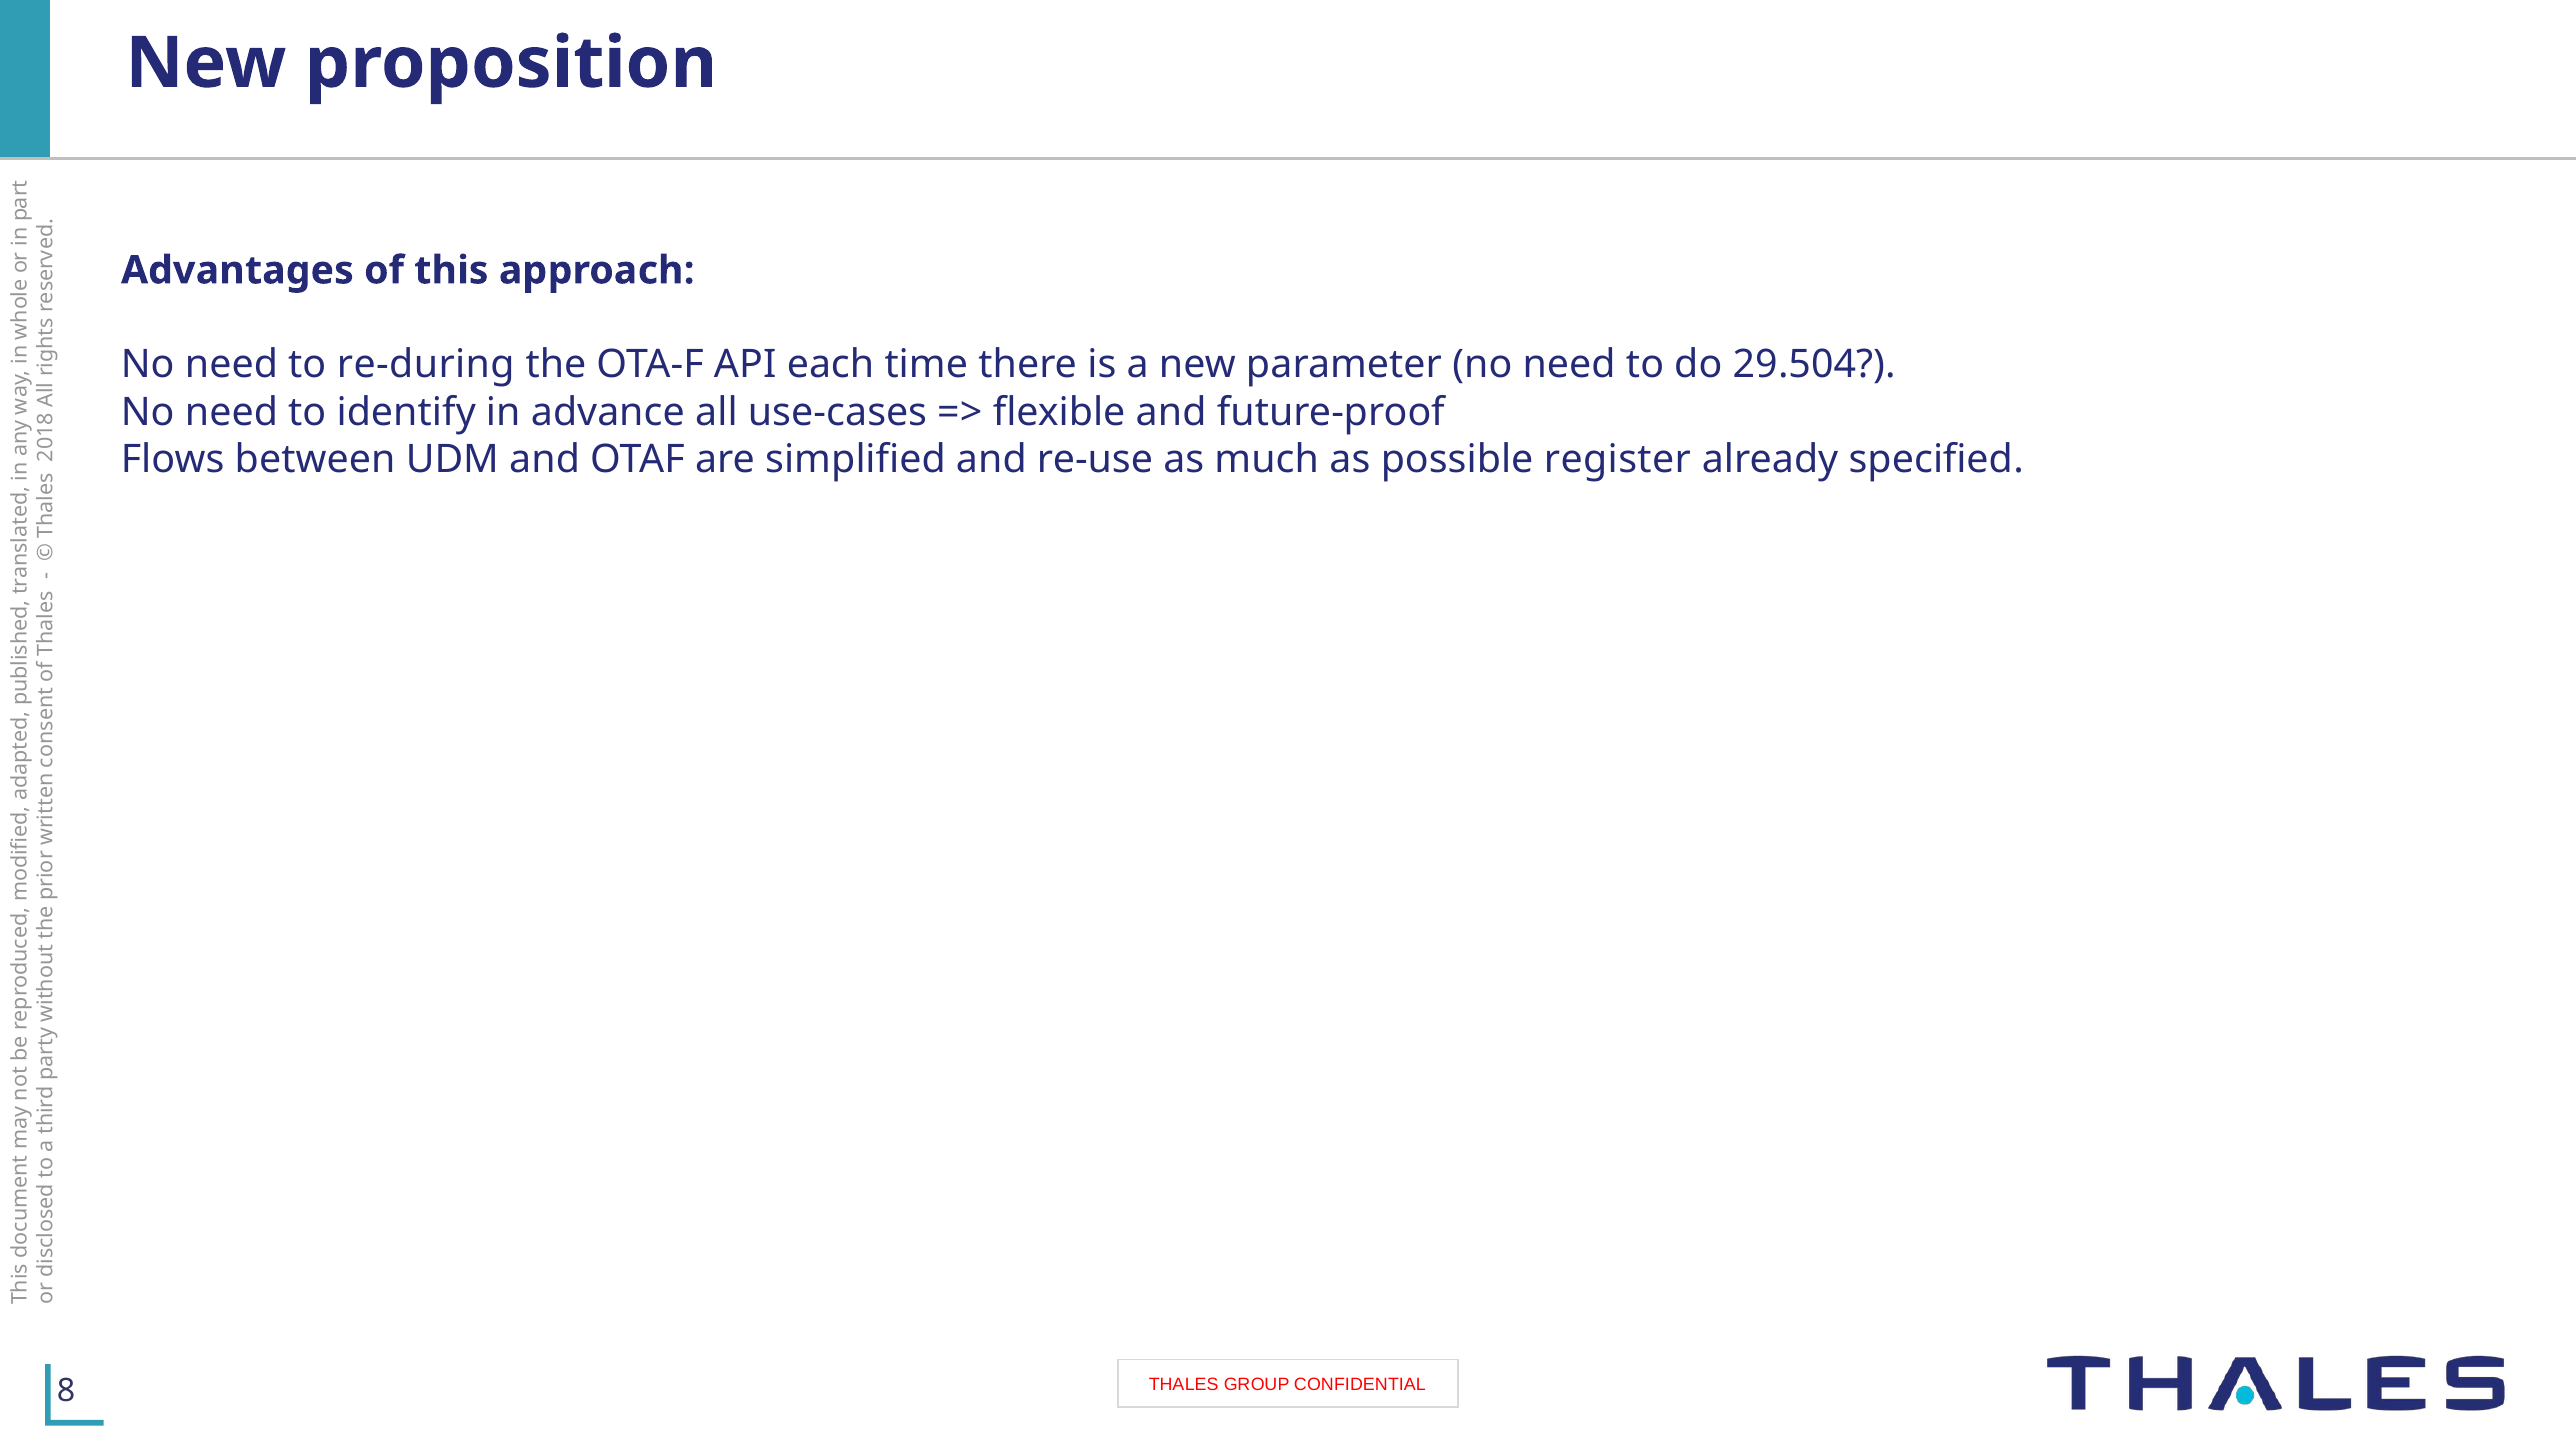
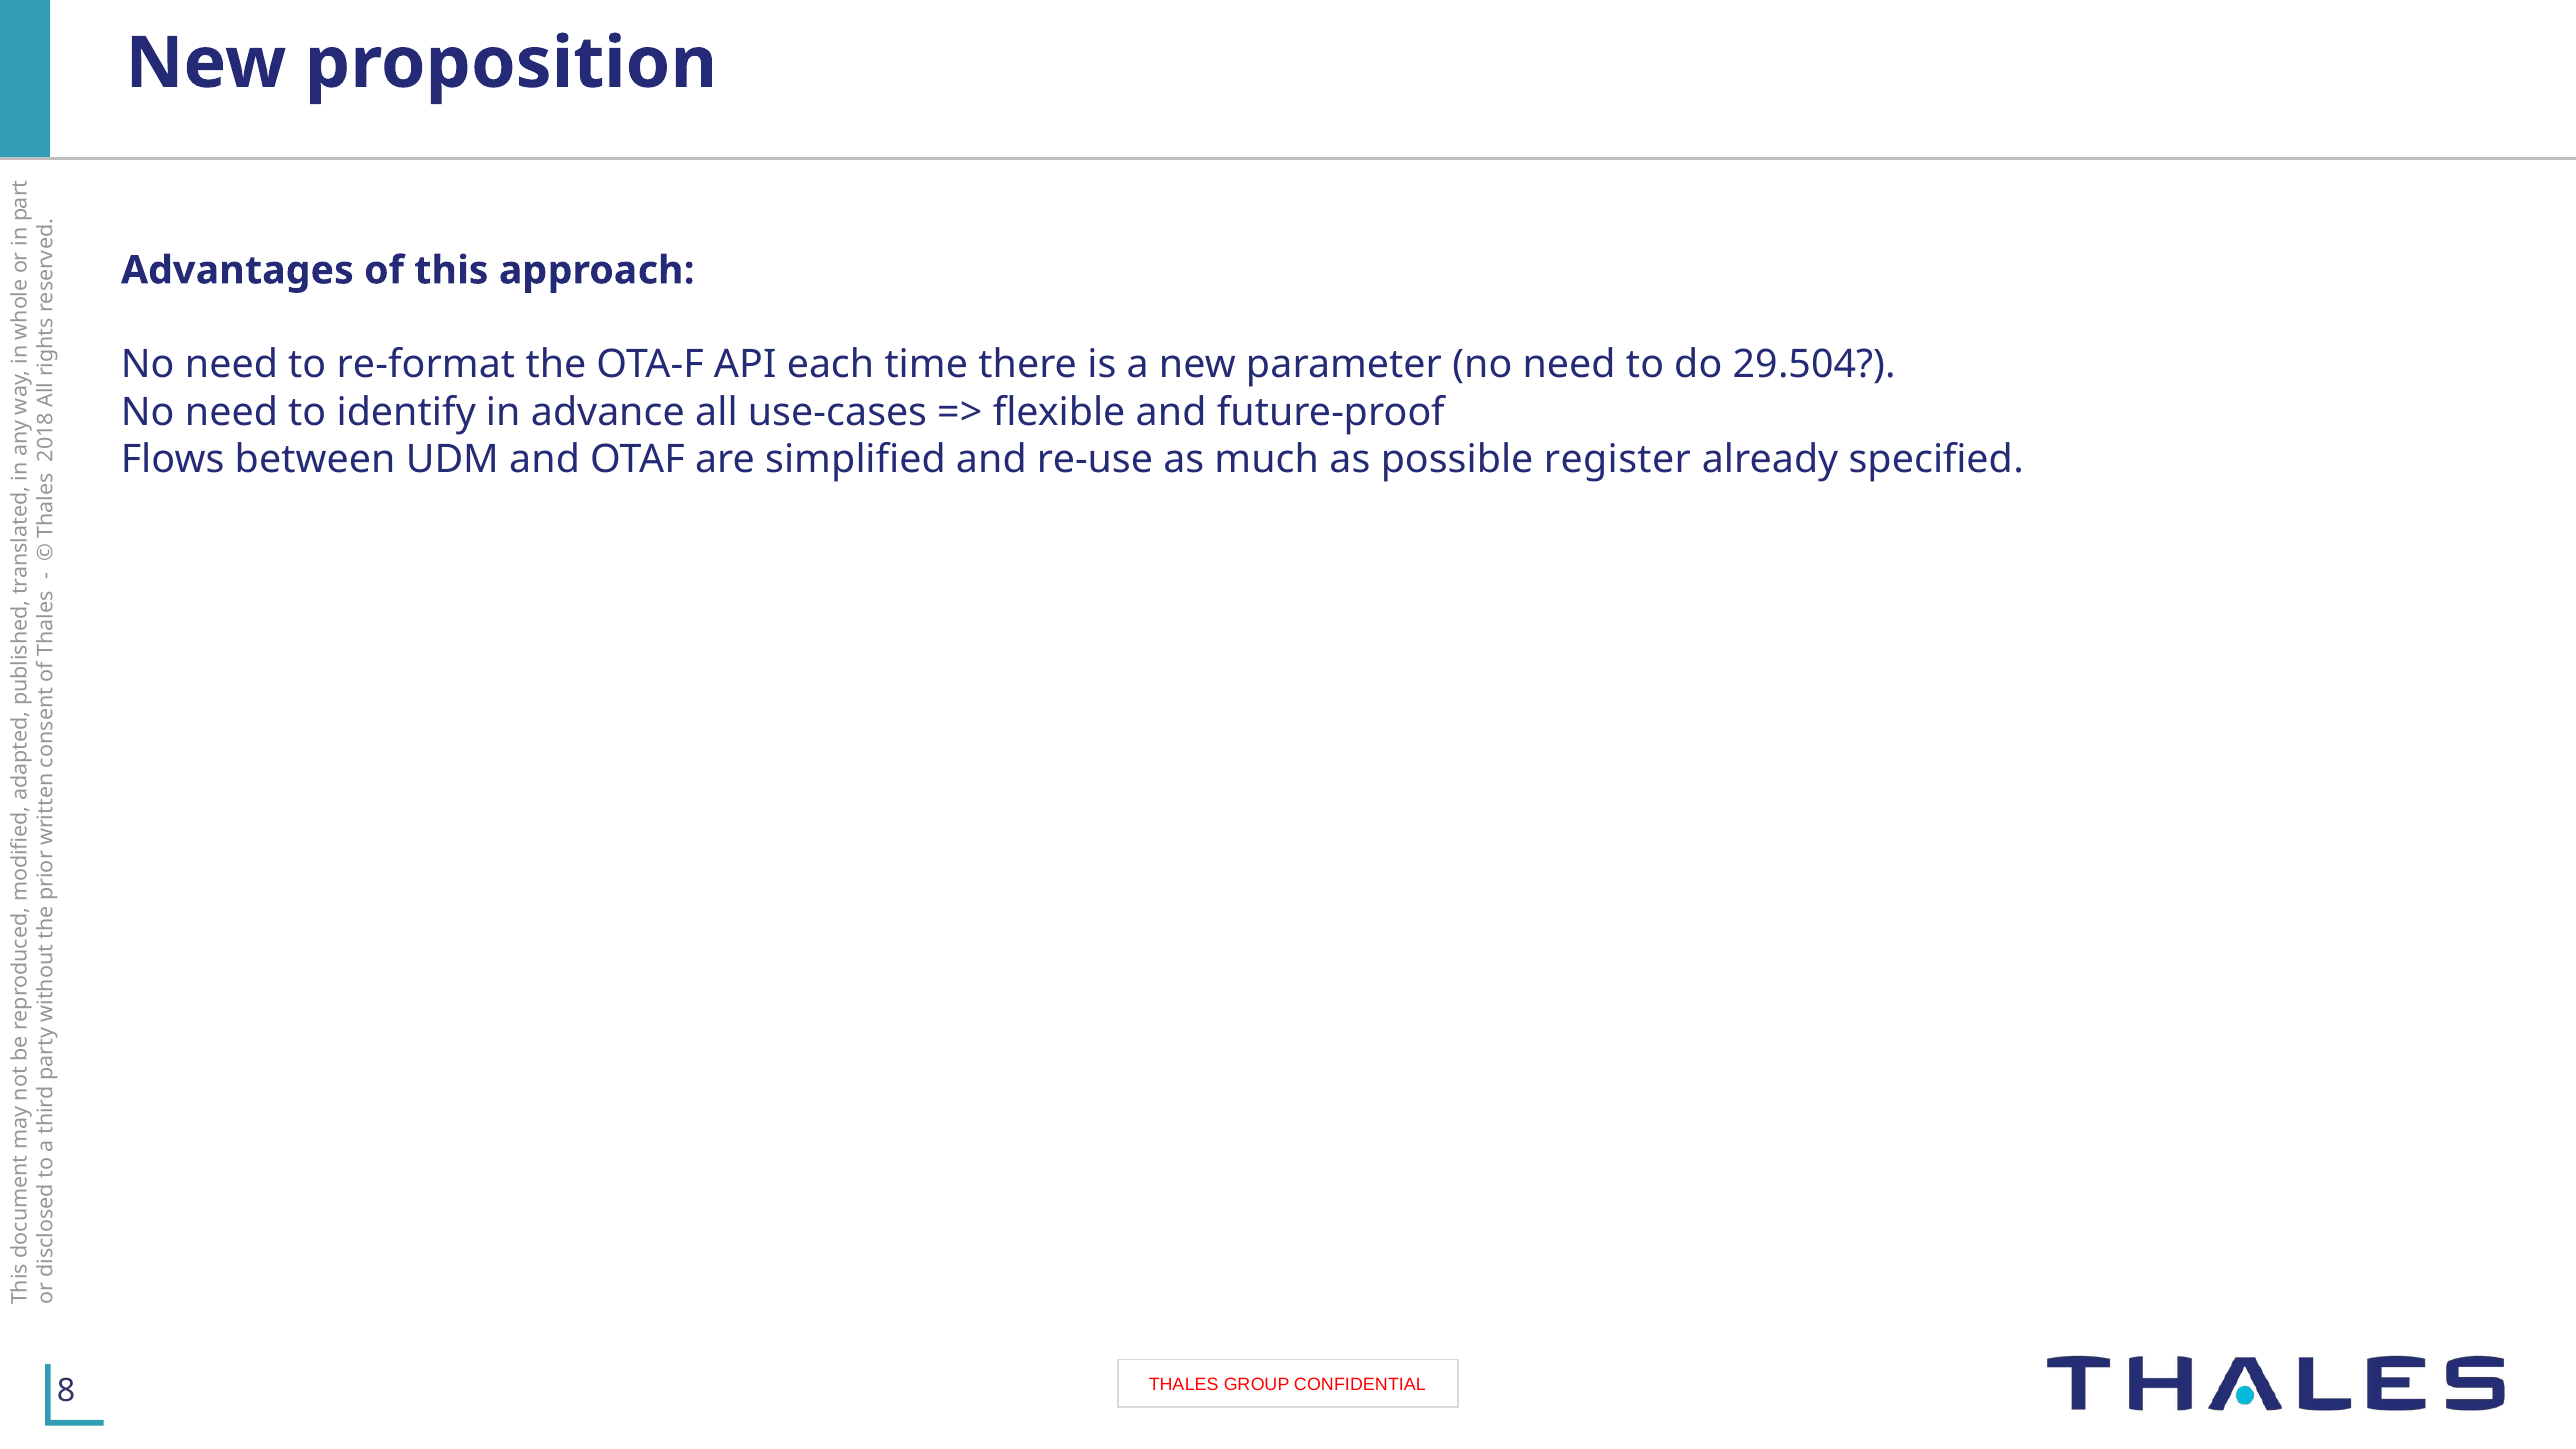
re-during: re-during -> re-format
